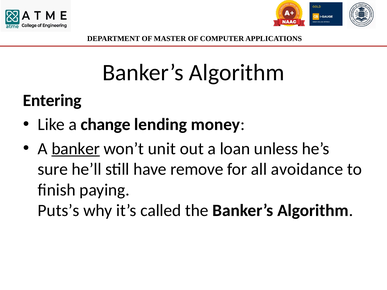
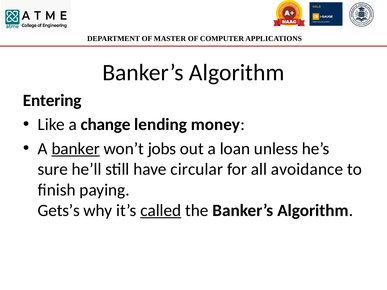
unit: unit -> jobs
remove: remove -> circular
Puts’s: Puts’s -> Gets’s
called underline: none -> present
